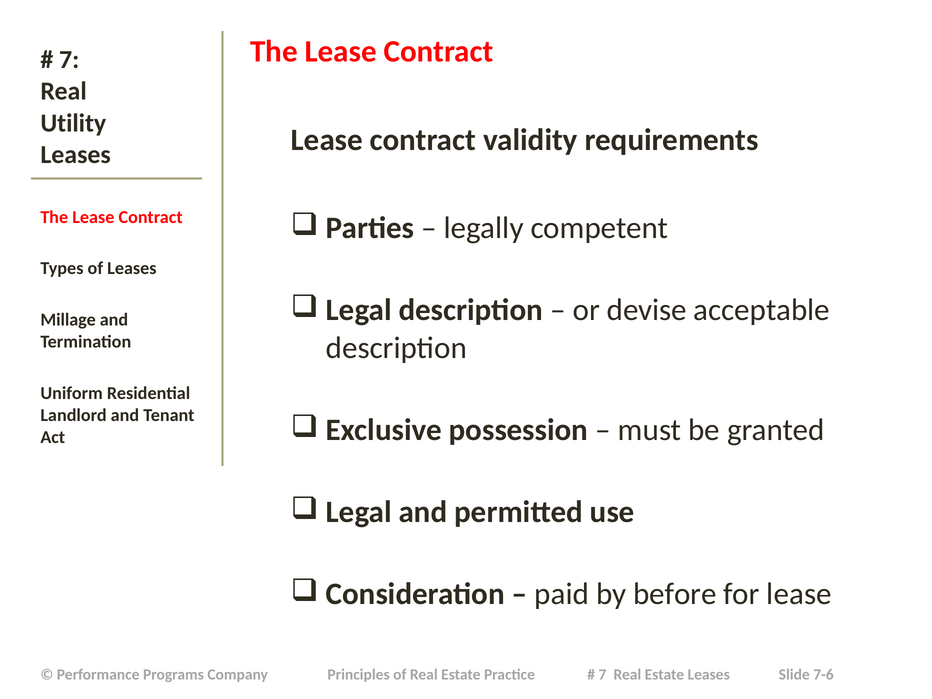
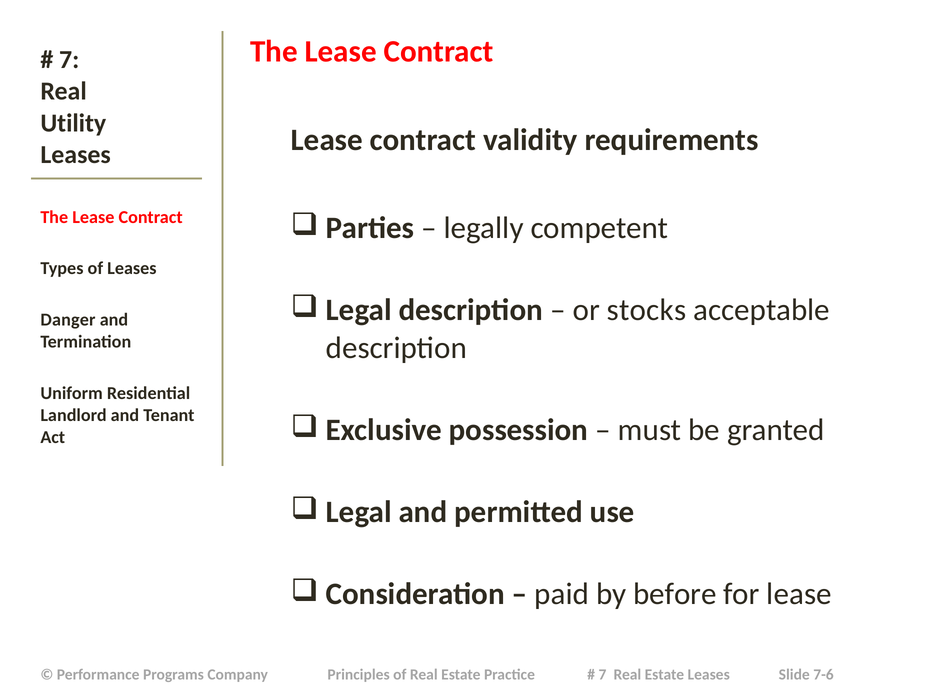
devise: devise -> stocks
Millage: Millage -> Danger
